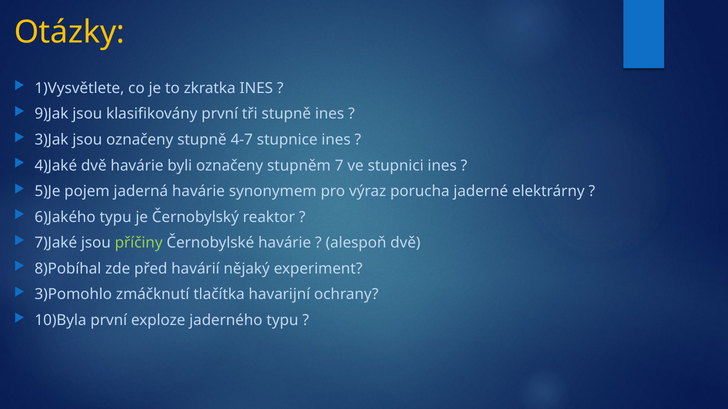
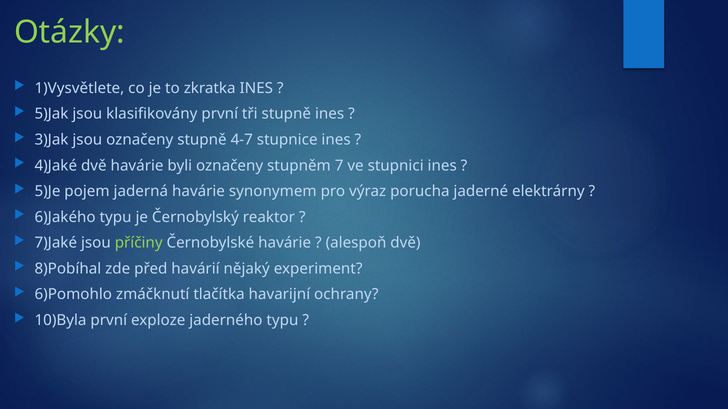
Otázky colour: yellow -> light green
9)Jak: 9)Jak -> 5)Jak
3)Pomohlo: 3)Pomohlo -> 6)Pomohlo
